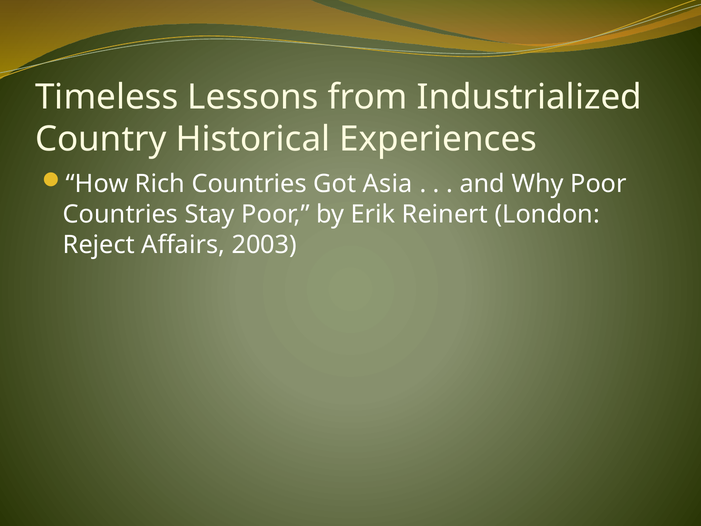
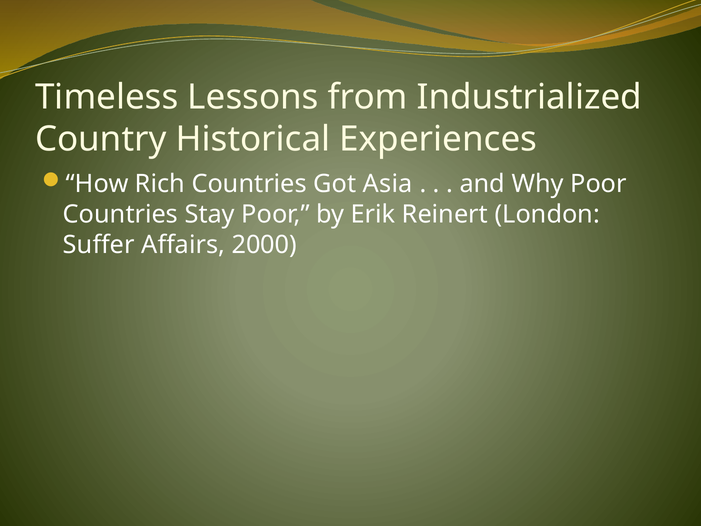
Reject: Reject -> Suffer
2003: 2003 -> 2000
